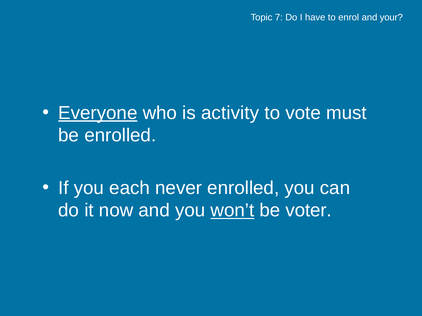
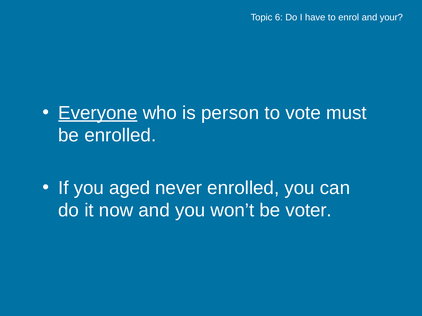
7: 7 -> 6
activity: activity -> person
each: each -> aged
won’t underline: present -> none
